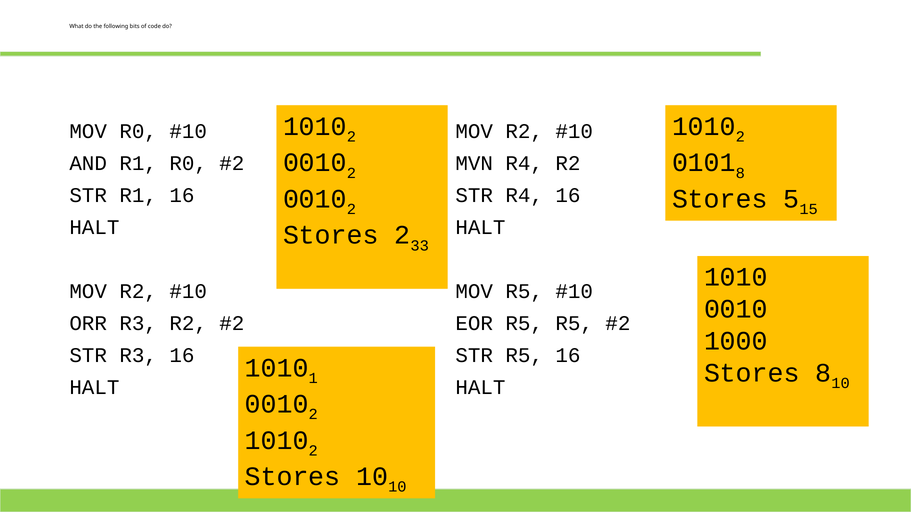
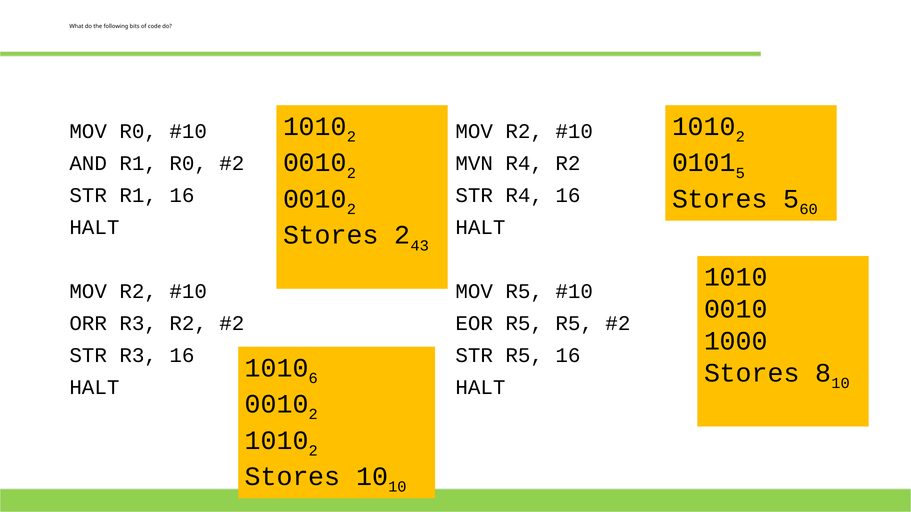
8 at (740, 173): 8 -> 5
15: 15 -> 60
33: 33 -> 43
1: 1 -> 6
